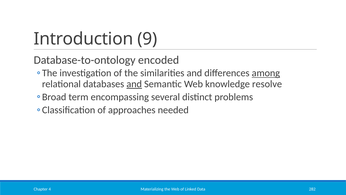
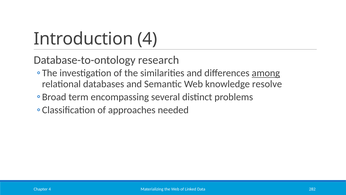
Introduction 9: 9 -> 4
encoded: encoded -> research
and at (134, 84) underline: present -> none
